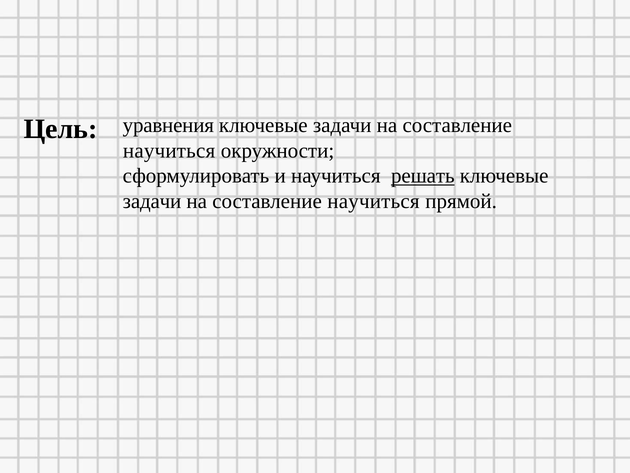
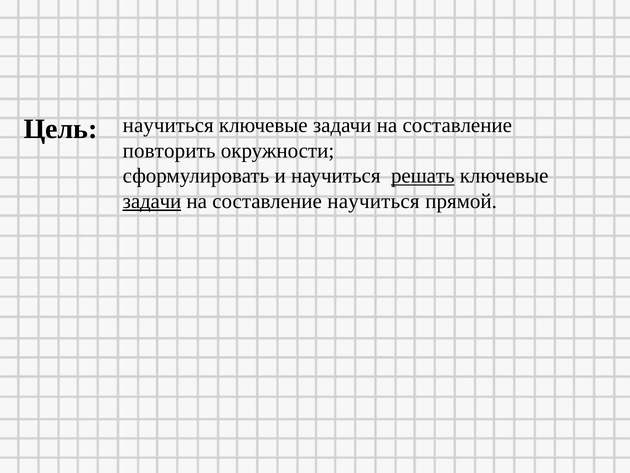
Цель уравнения: уравнения -> научиться
научиться at (169, 151): научиться -> повторить
задачи at (152, 201) underline: none -> present
